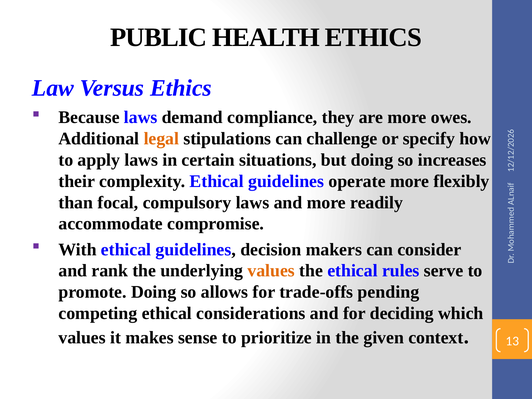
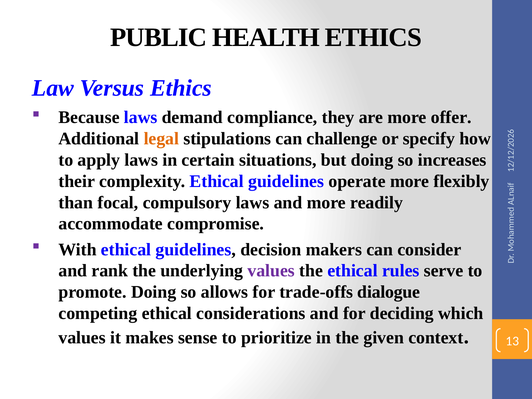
owes: owes -> offer
values at (271, 271) colour: orange -> purple
pending: pending -> dialogue
